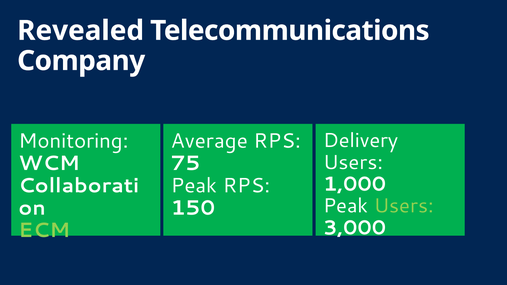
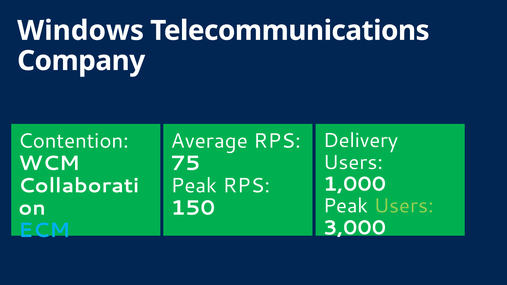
Revealed: Revealed -> Windows
Monitoring: Monitoring -> Contention
ECM colour: light green -> light blue
